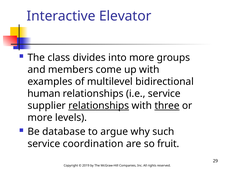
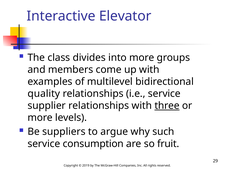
human: human -> quality
relationships at (99, 105) underline: present -> none
database: database -> suppliers
coordination: coordination -> consumption
